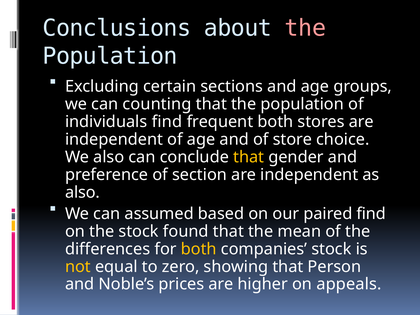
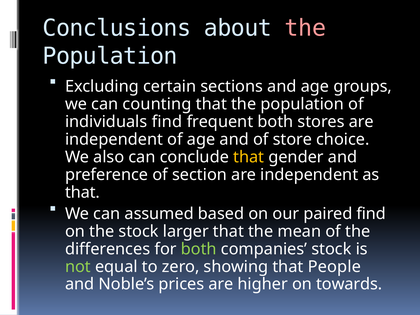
also at (82, 192): also -> that
found: found -> larger
both at (199, 249) colour: yellow -> light green
not colour: yellow -> light green
Person: Person -> People
appeals: appeals -> towards
